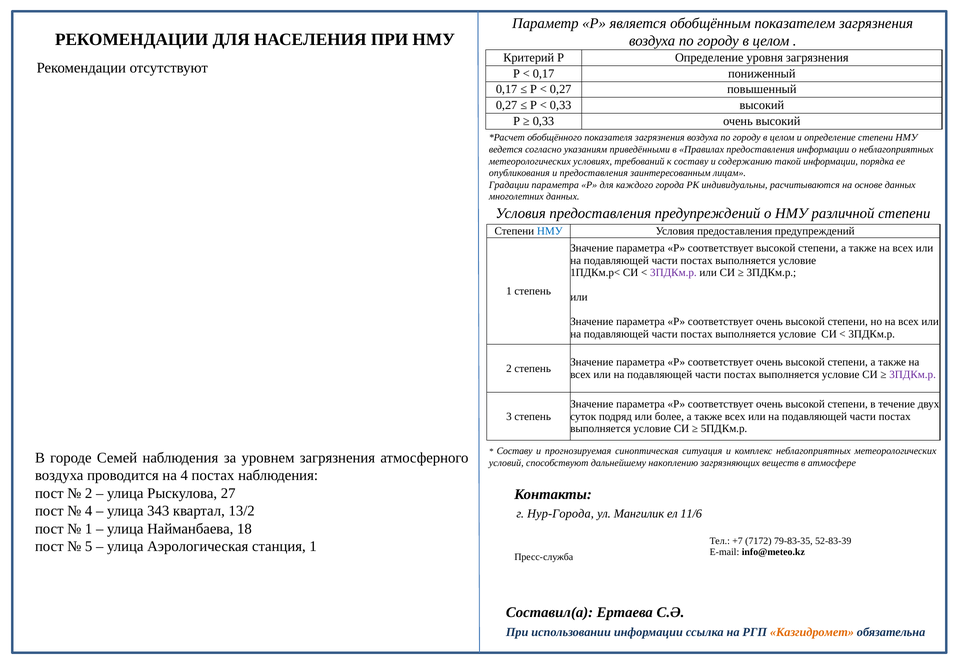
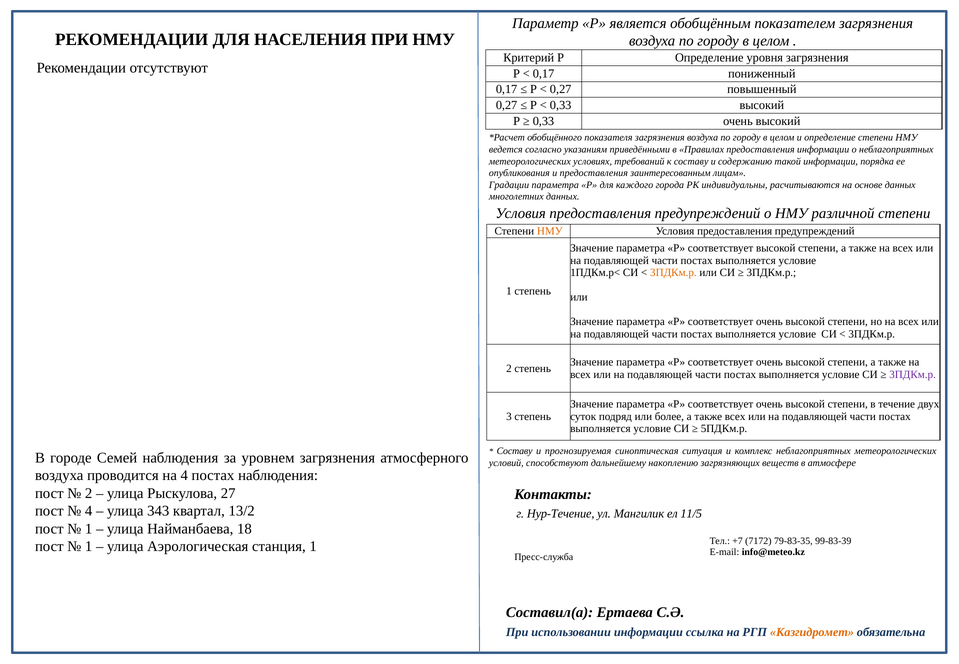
НМУ at (550, 231) colour: blue -> orange
3ПДКм.р at (673, 273) colour: purple -> orange
Нур-Города: Нур-Города -> Нур-Течение
11/6: 11/6 -> 11/5
52-83-39: 52-83-39 -> 99-83-39
5 at (89, 546): 5 -> 1
